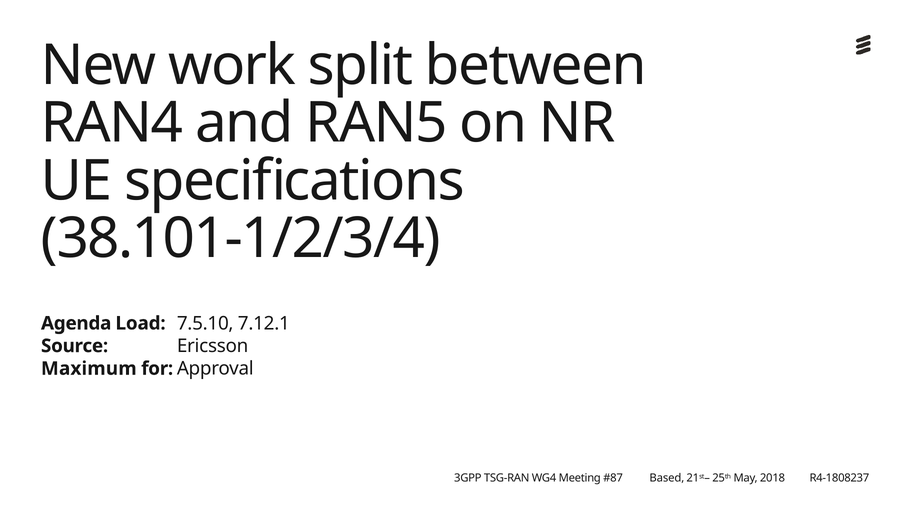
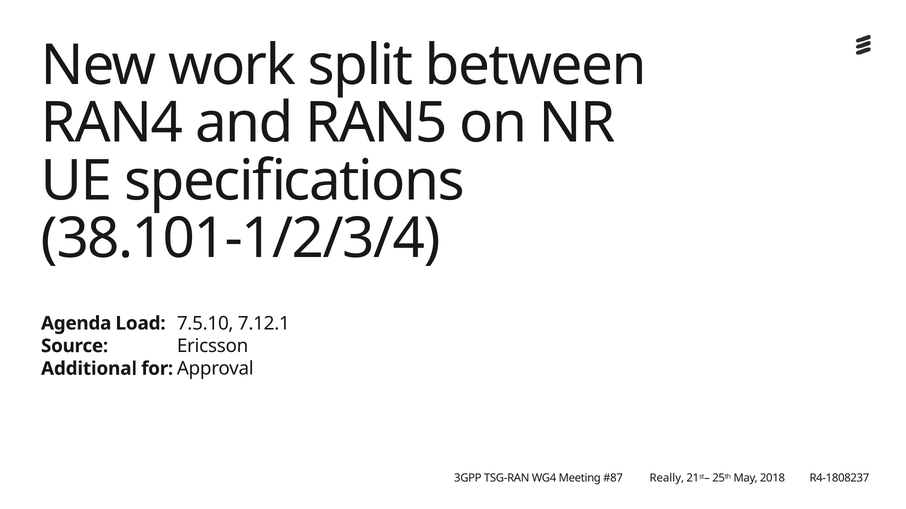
Maximum: Maximum -> Additional
Based: Based -> Really
